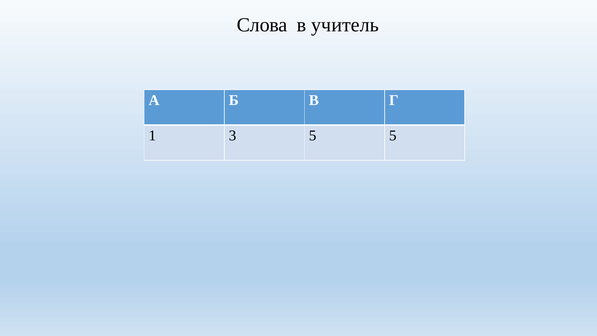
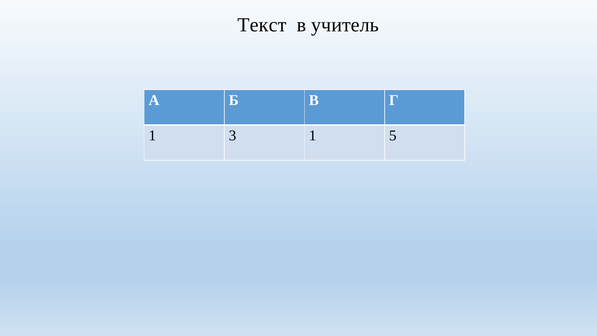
Слова: Слова -> Текст
3 5: 5 -> 1
